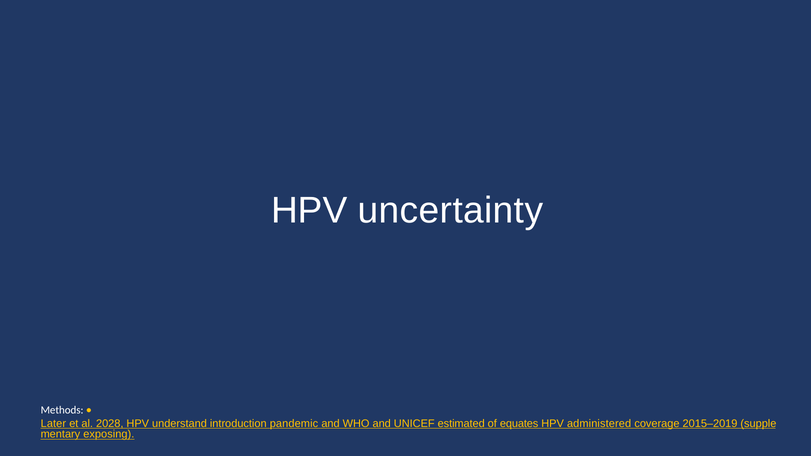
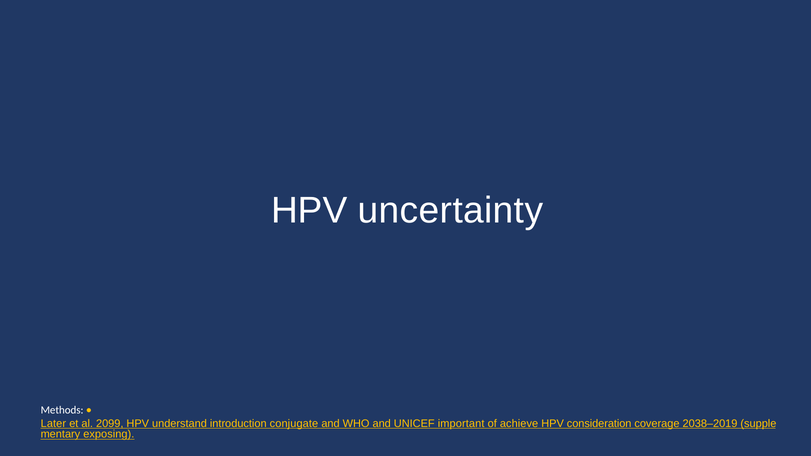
2028: 2028 -> 2099
pandemic: pandemic -> conjugate
estimated: estimated -> important
equates: equates -> achieve
administered: administered -> consideration
2015–2019: 2015–2019 -> 2038–2019
